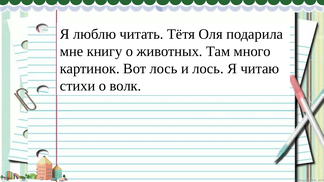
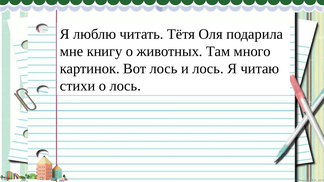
о волк: волк -> лось
